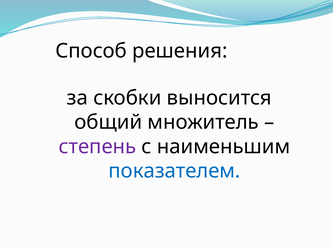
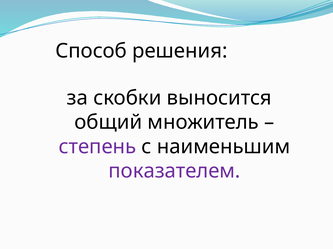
показателем colour: blue -> purple
